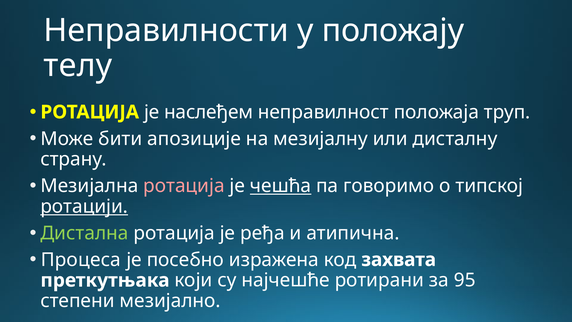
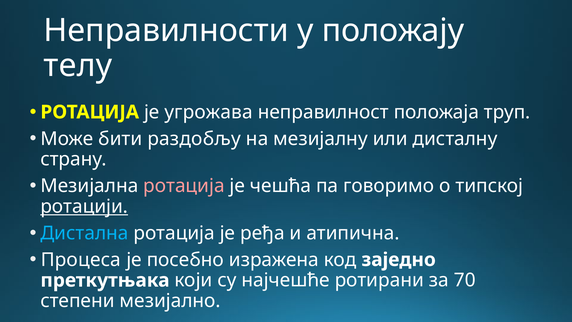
наслеђем: наслеђем -> угрожава
апозиције: апозиције -> раздобљу
чешћа underline: present -> none
Дистална colour: light green -> light blue
захвата: захвата -> заједно
95: 95 -> 70
